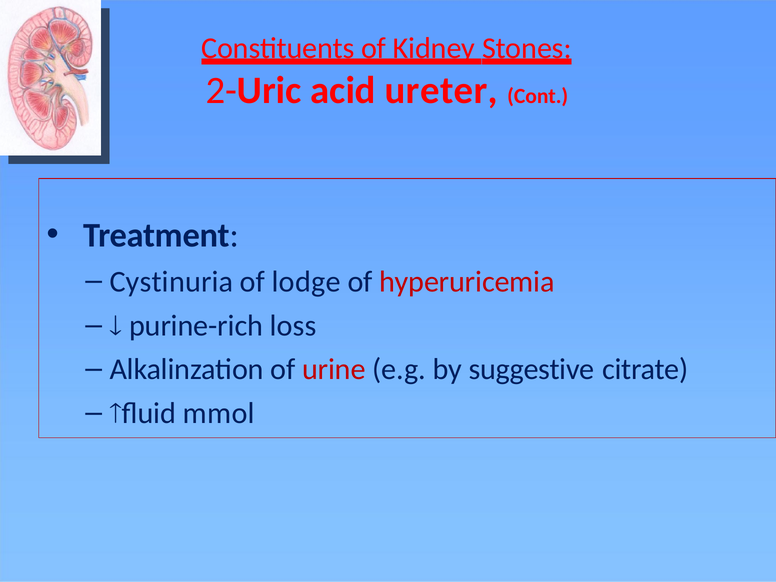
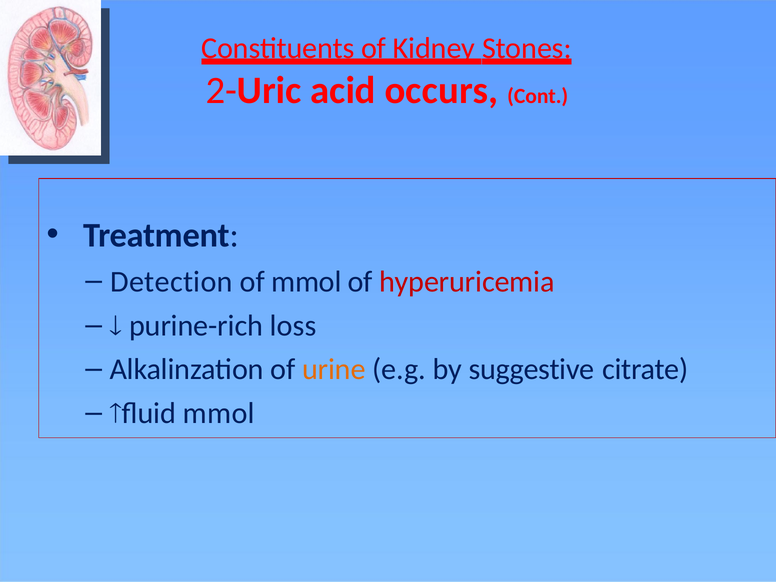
ureter: ureter -> occurs
Cystinuria: Cystinuria -> Detection
of lodge: lodge -> mmol
urine colour: red -> orange
